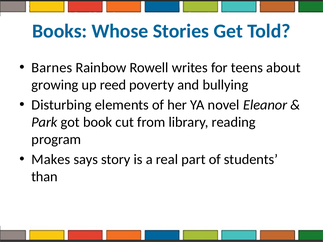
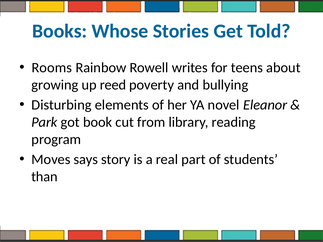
Barnes: Barnes -> Rooms
Makes: Makes -> Moves
